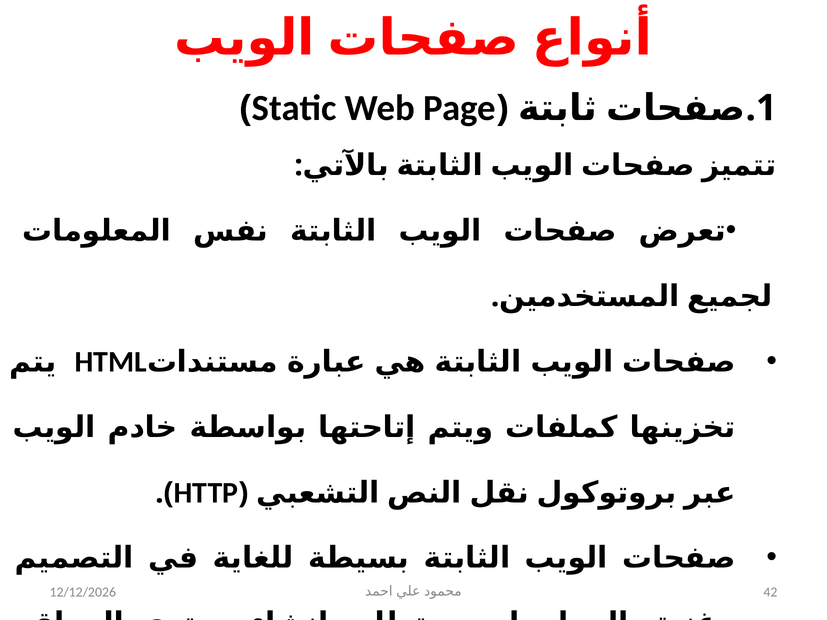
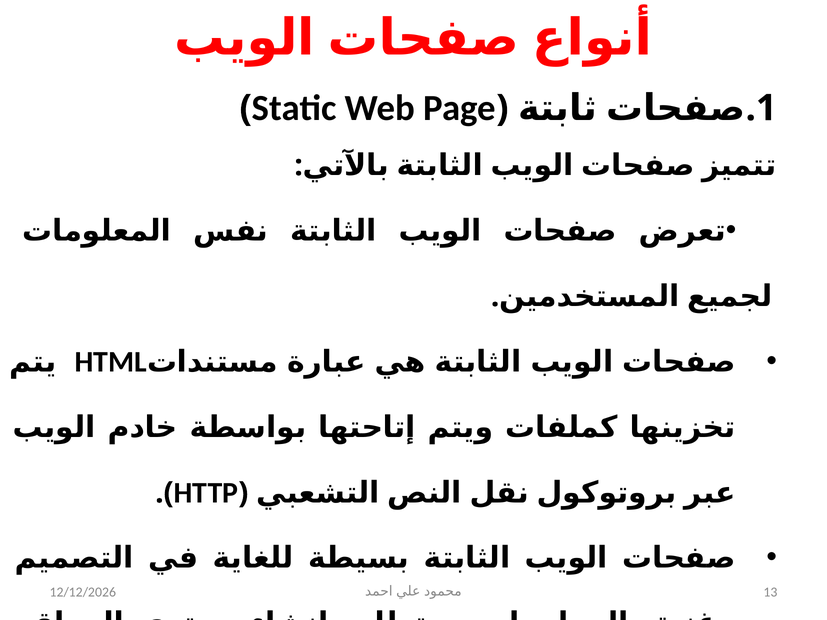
42: 42 -> 13
